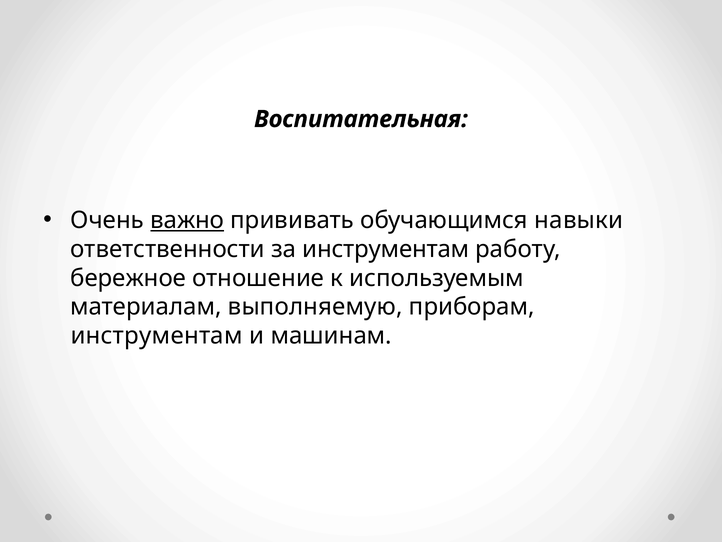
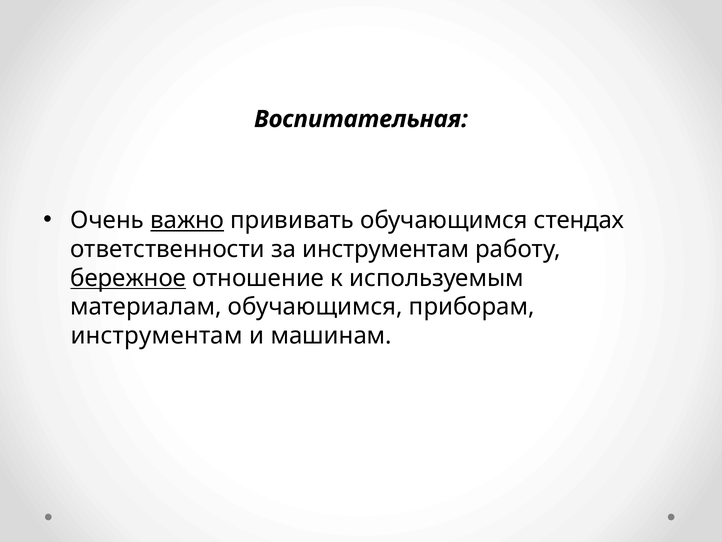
навыки: навыки -> стендах
бережное underline: none -> present
материалам выполняемую: выполняемую -> обучающимся
